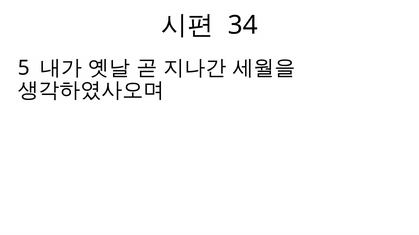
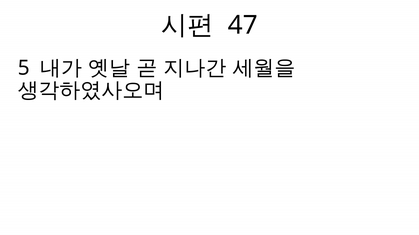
34: 34 -> 47
